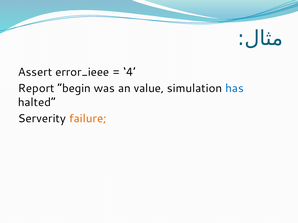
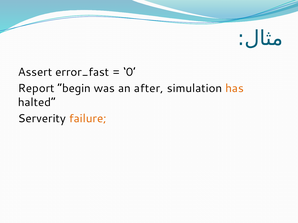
error_ieee: error_ieee -> error_fast
4: 4 -> 0
value: value -> after
has colour: blue -> orange
